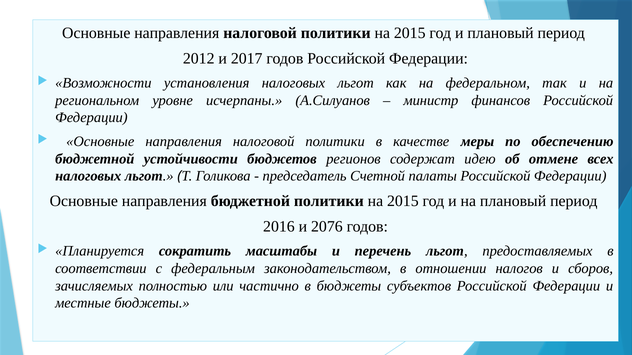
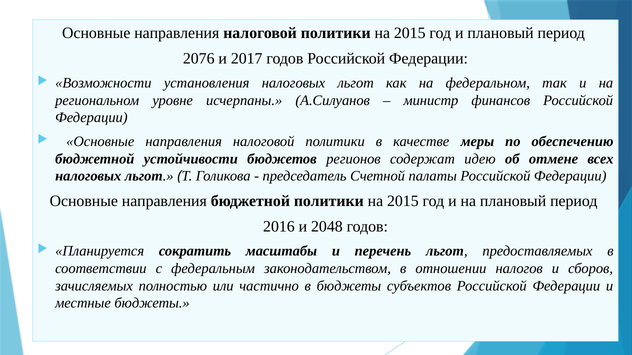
2012: 2012 -> 2076
2076: 2076 -> 2048
